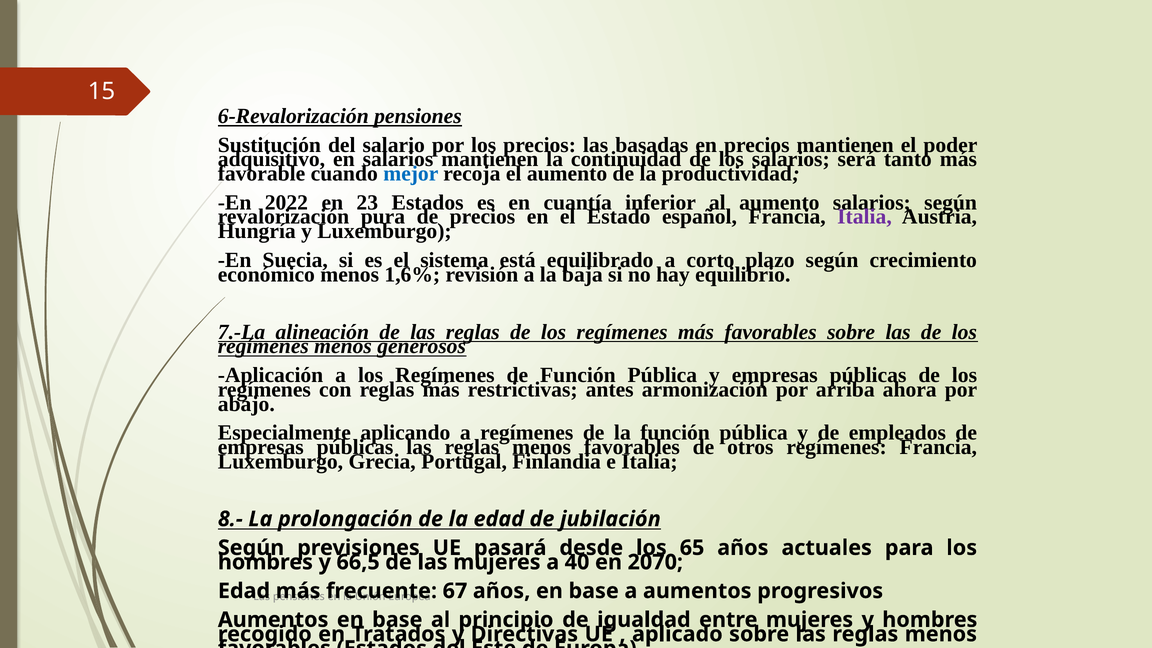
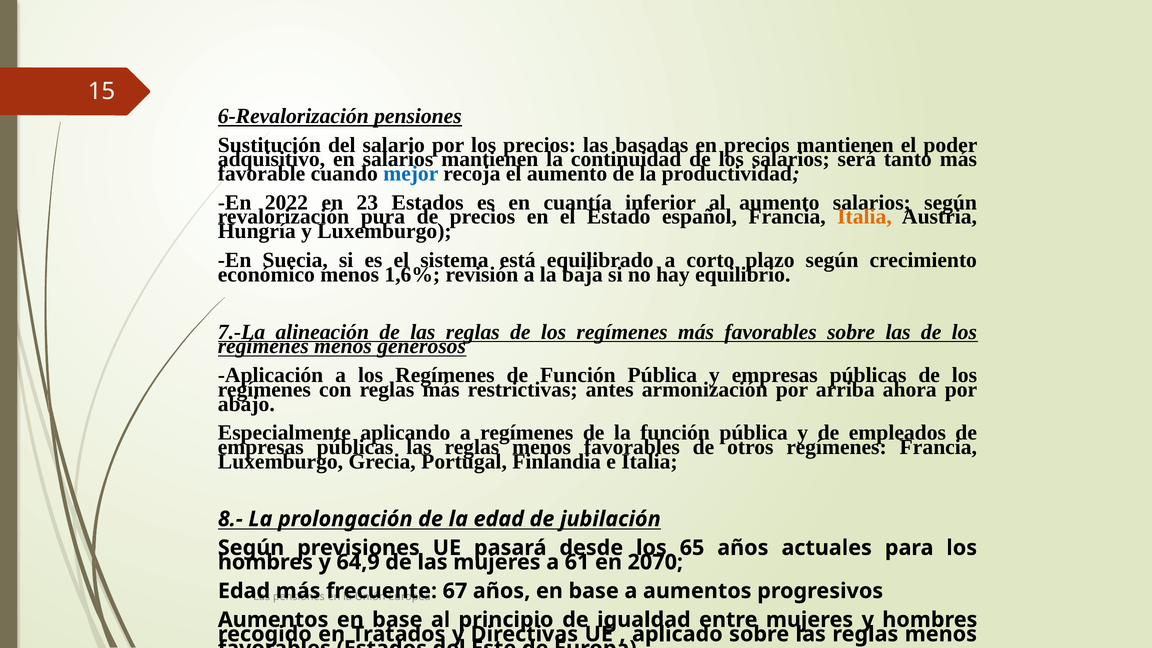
Italia at (865, 217) colour: purple -> orange
66,5: 66,5 -> 64,9
40: 40 -> 61
